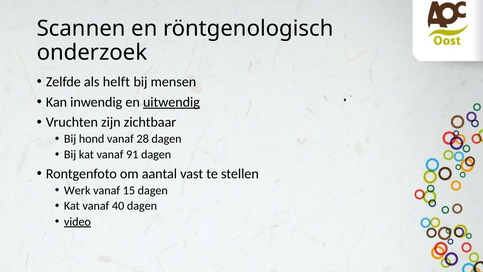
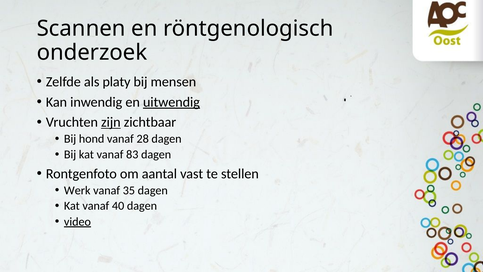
helft: helft -> platy
zijn underline: none -> present
91: 91 -> 83
15: 15 -> 35
